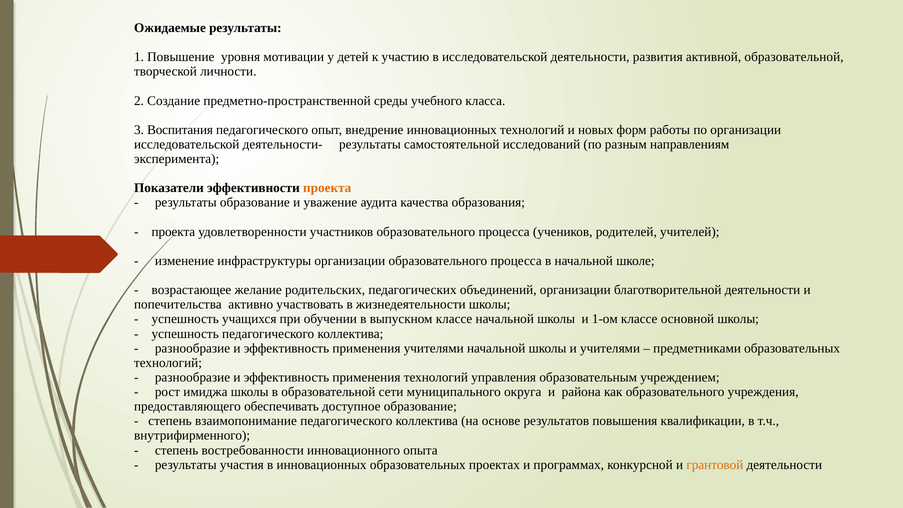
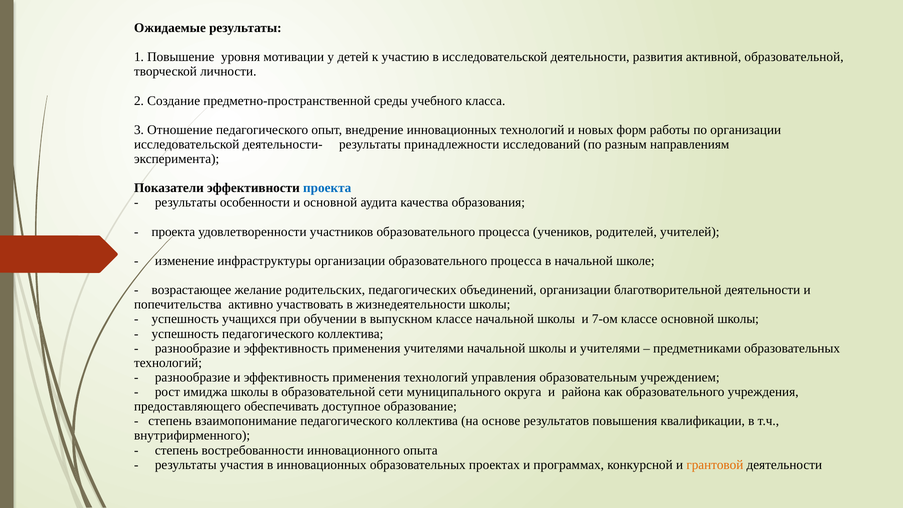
Воспитания: Воспитания -> Отношение
самостоятельной: самостоятельной -> принадлежности
проекта at (327, 188) colour: orange -> blue
результаты образование: образование -> особенности
и уважение: уважение -> основной
1-ом: 1-ом -> 7-ом
